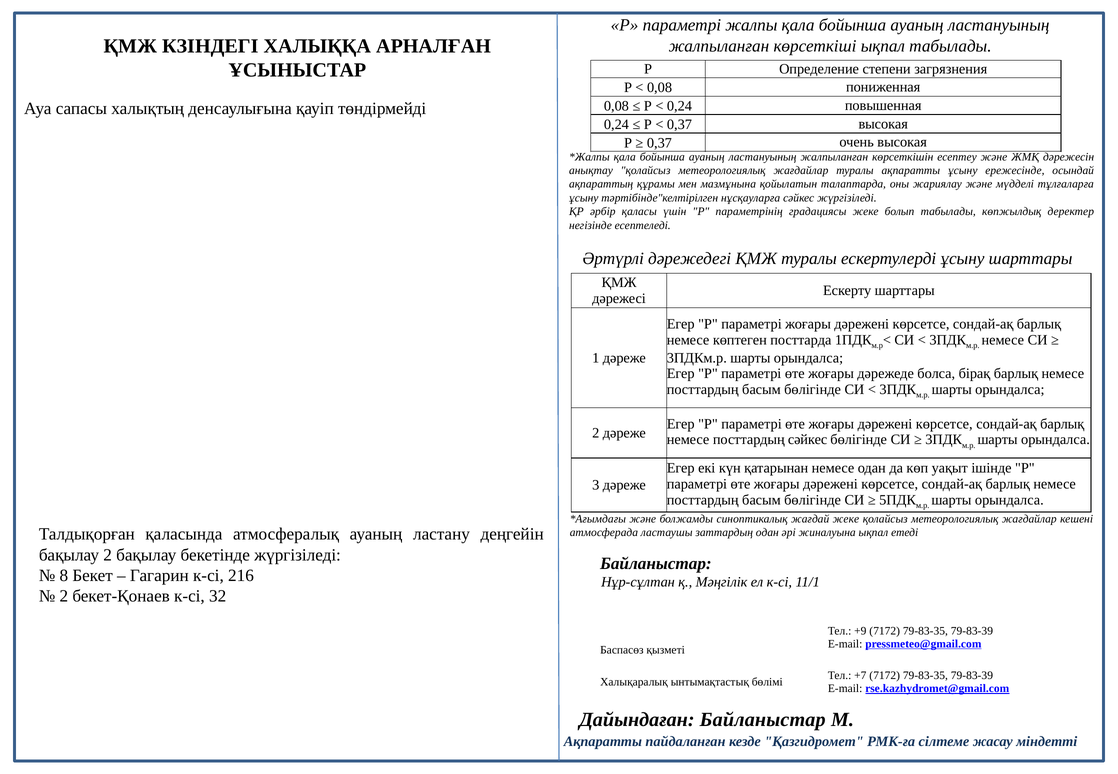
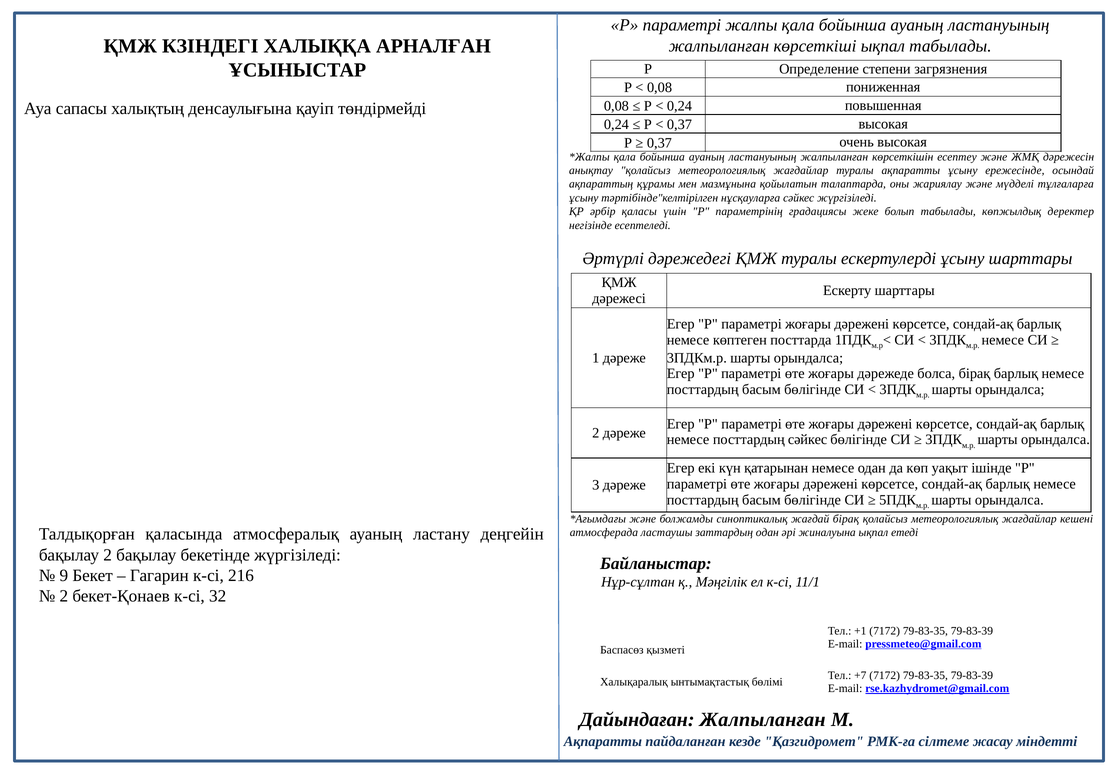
жағдай жеке: жеке -> бірақ
8: 8 -> 9
+9: +9 -> +1
Дайындаған Байланыстар: Байланыстар -> Жалпыланған
